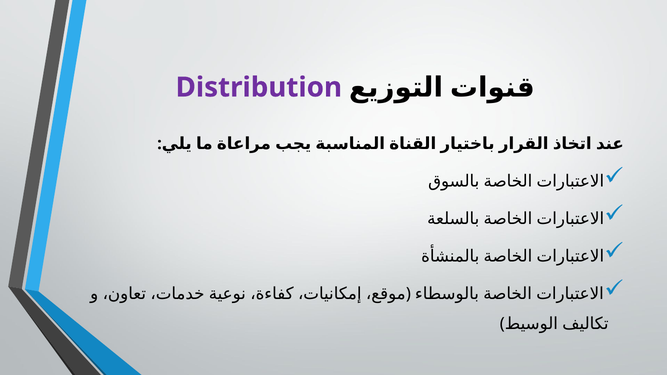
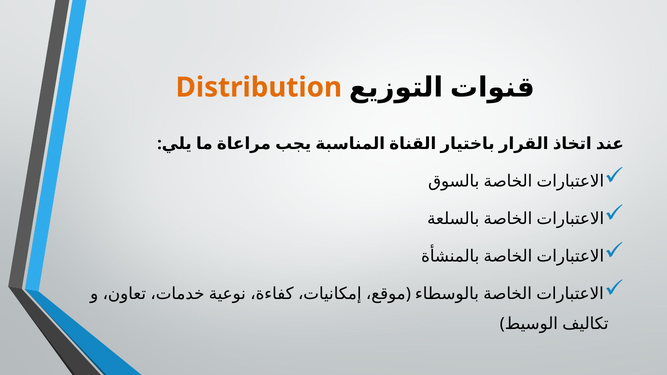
Distribution colour: purple -> orange
